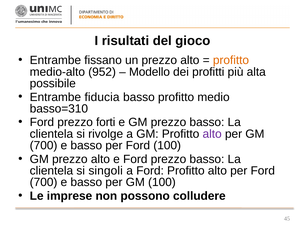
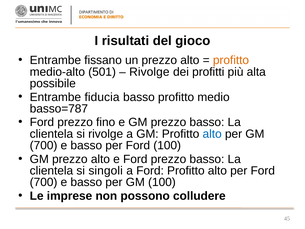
952: 952 -> 501
Modello at (149, 72): Modello -> Rivolge
basso=310: basso=310 -> basso=787
forti: forti -> fino
alto at (212, 134) colour: purple -> blue
